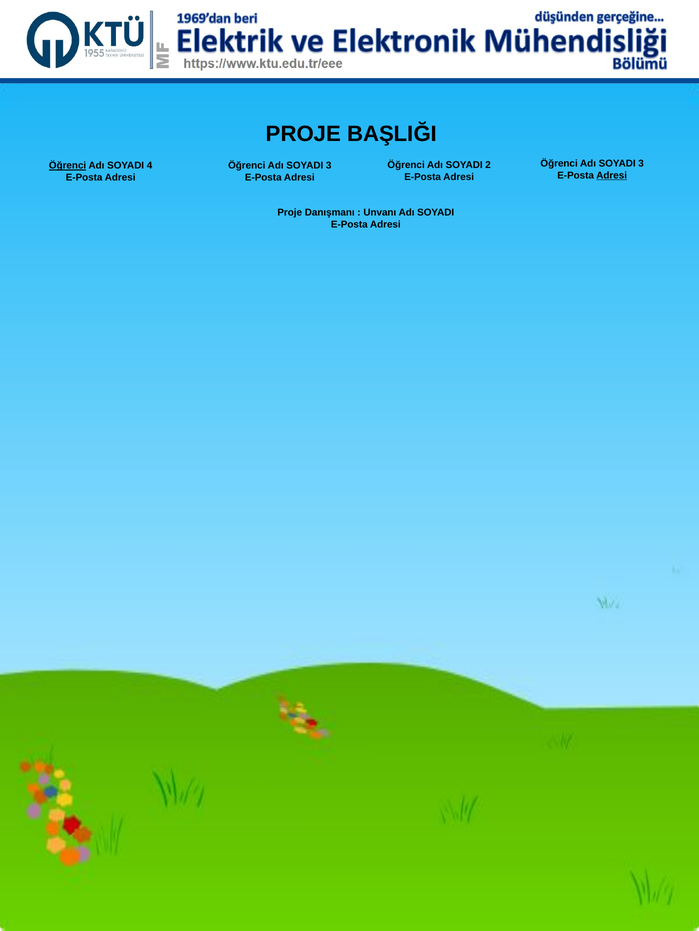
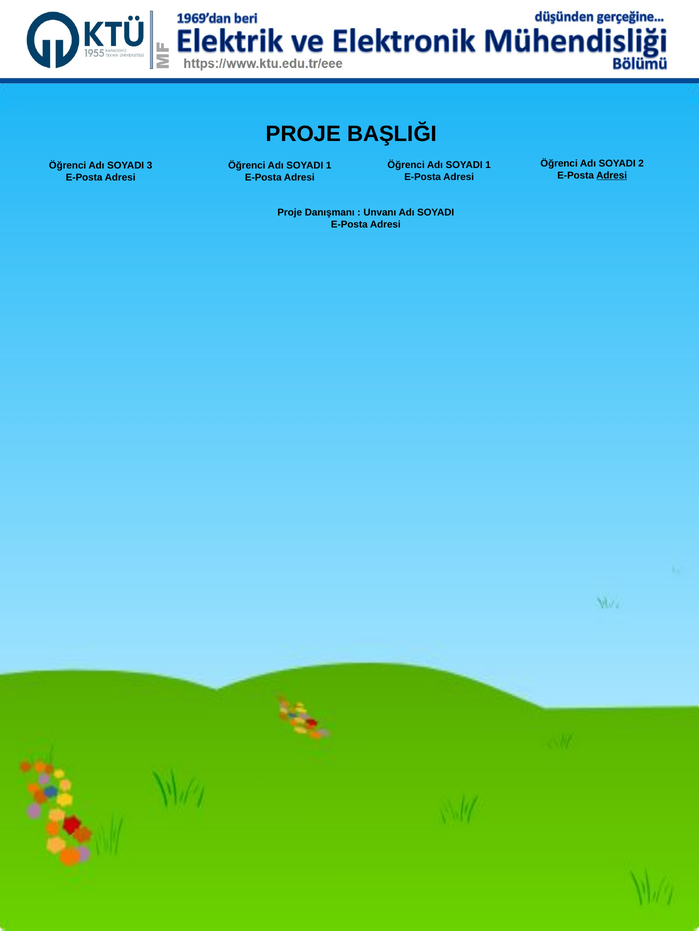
3 at (641, 164): 3 -> 2
2 at (488, 165): 2 -> 1
Öğrenci at (68, 166) underline: present -> none
4: 4 -> 3
3 at (329, 166): 3 -> 1
